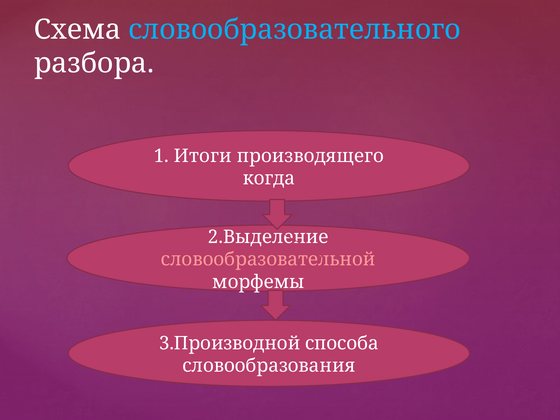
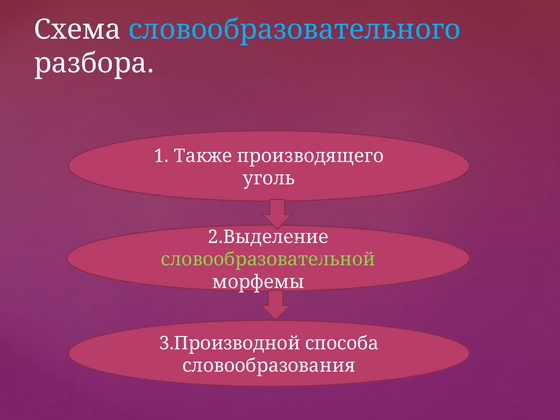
Итоги: Итоги -> Также
когда: когда -> уголь
словообразовательной colour: pink -> light green
